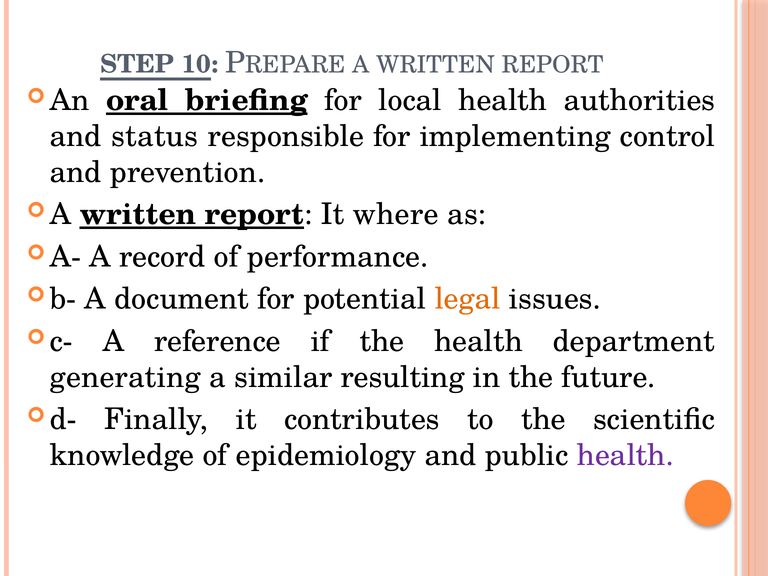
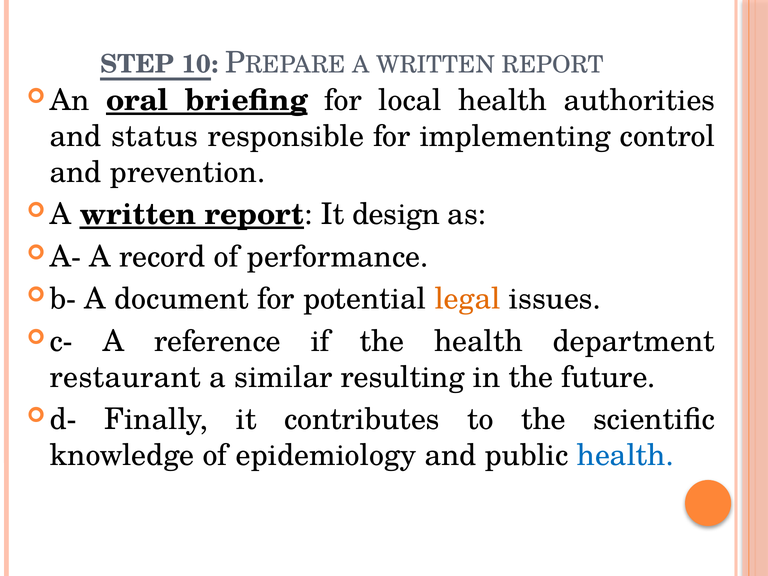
where: where -> design
generating: generating -> restaurant
health at (625, 455) colour: purple -> blue
